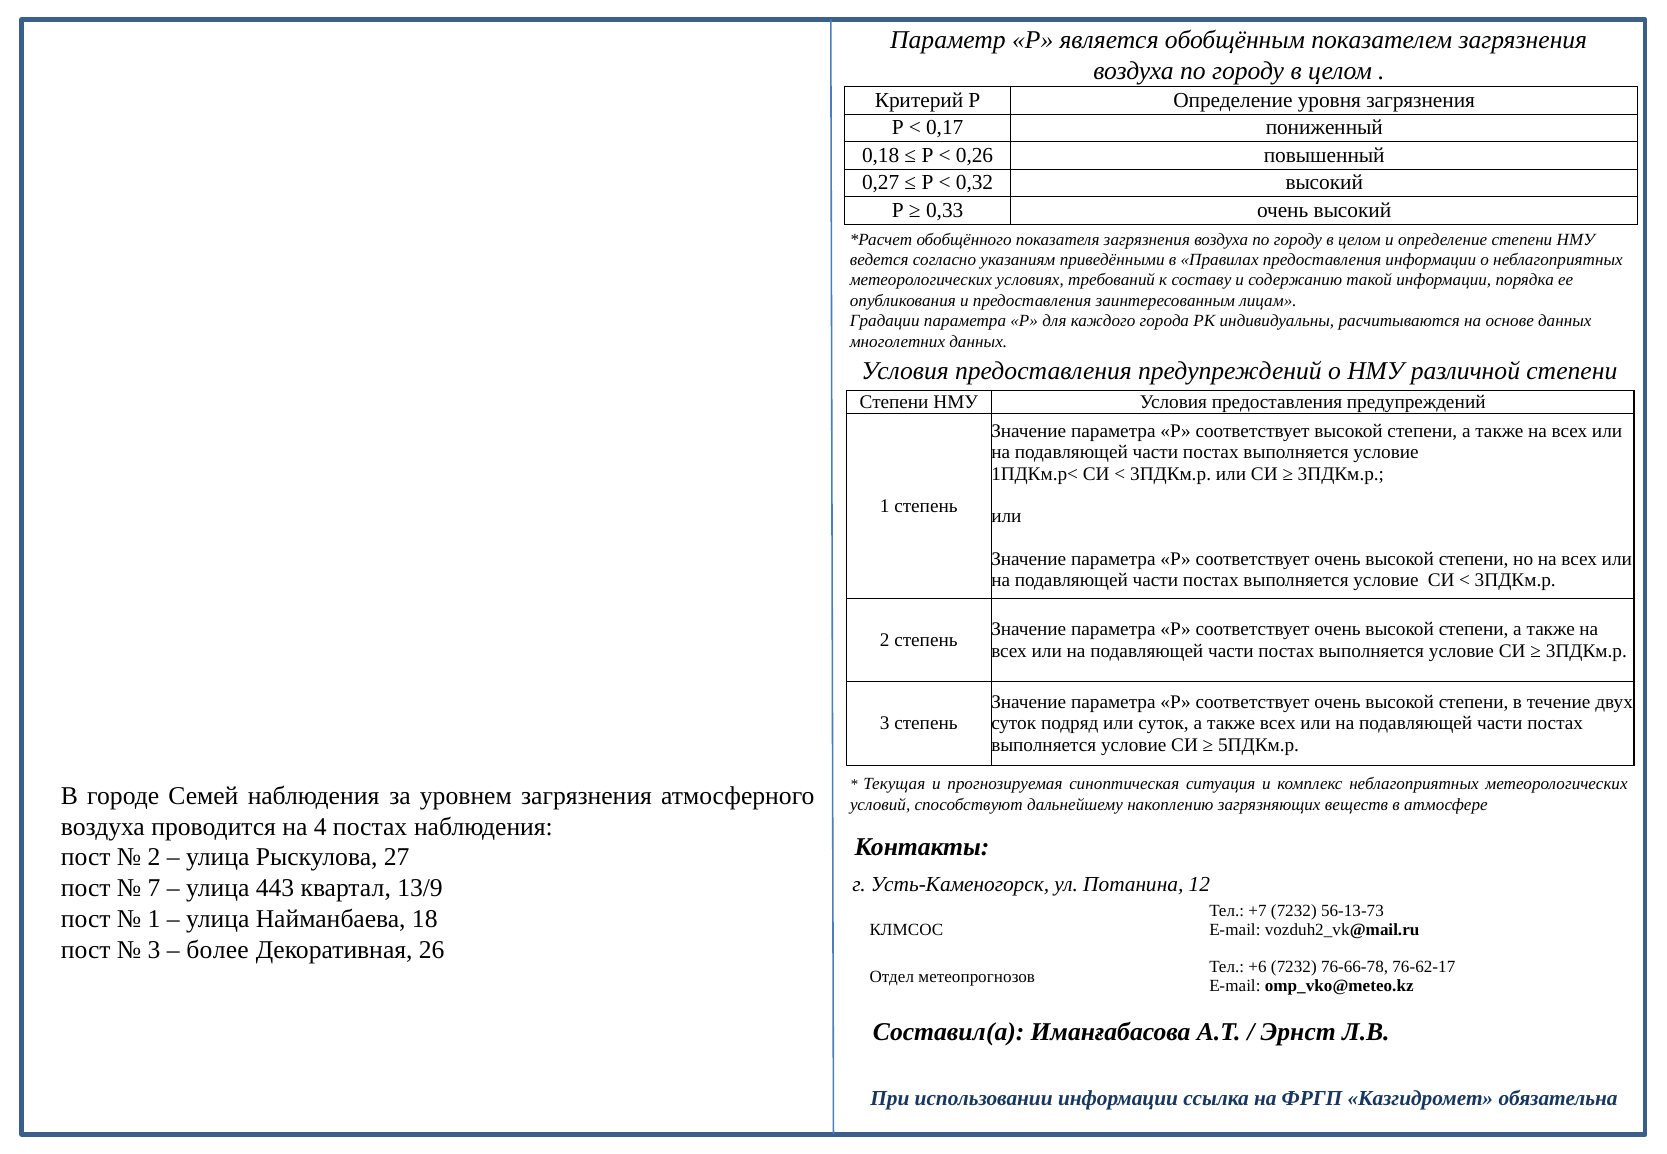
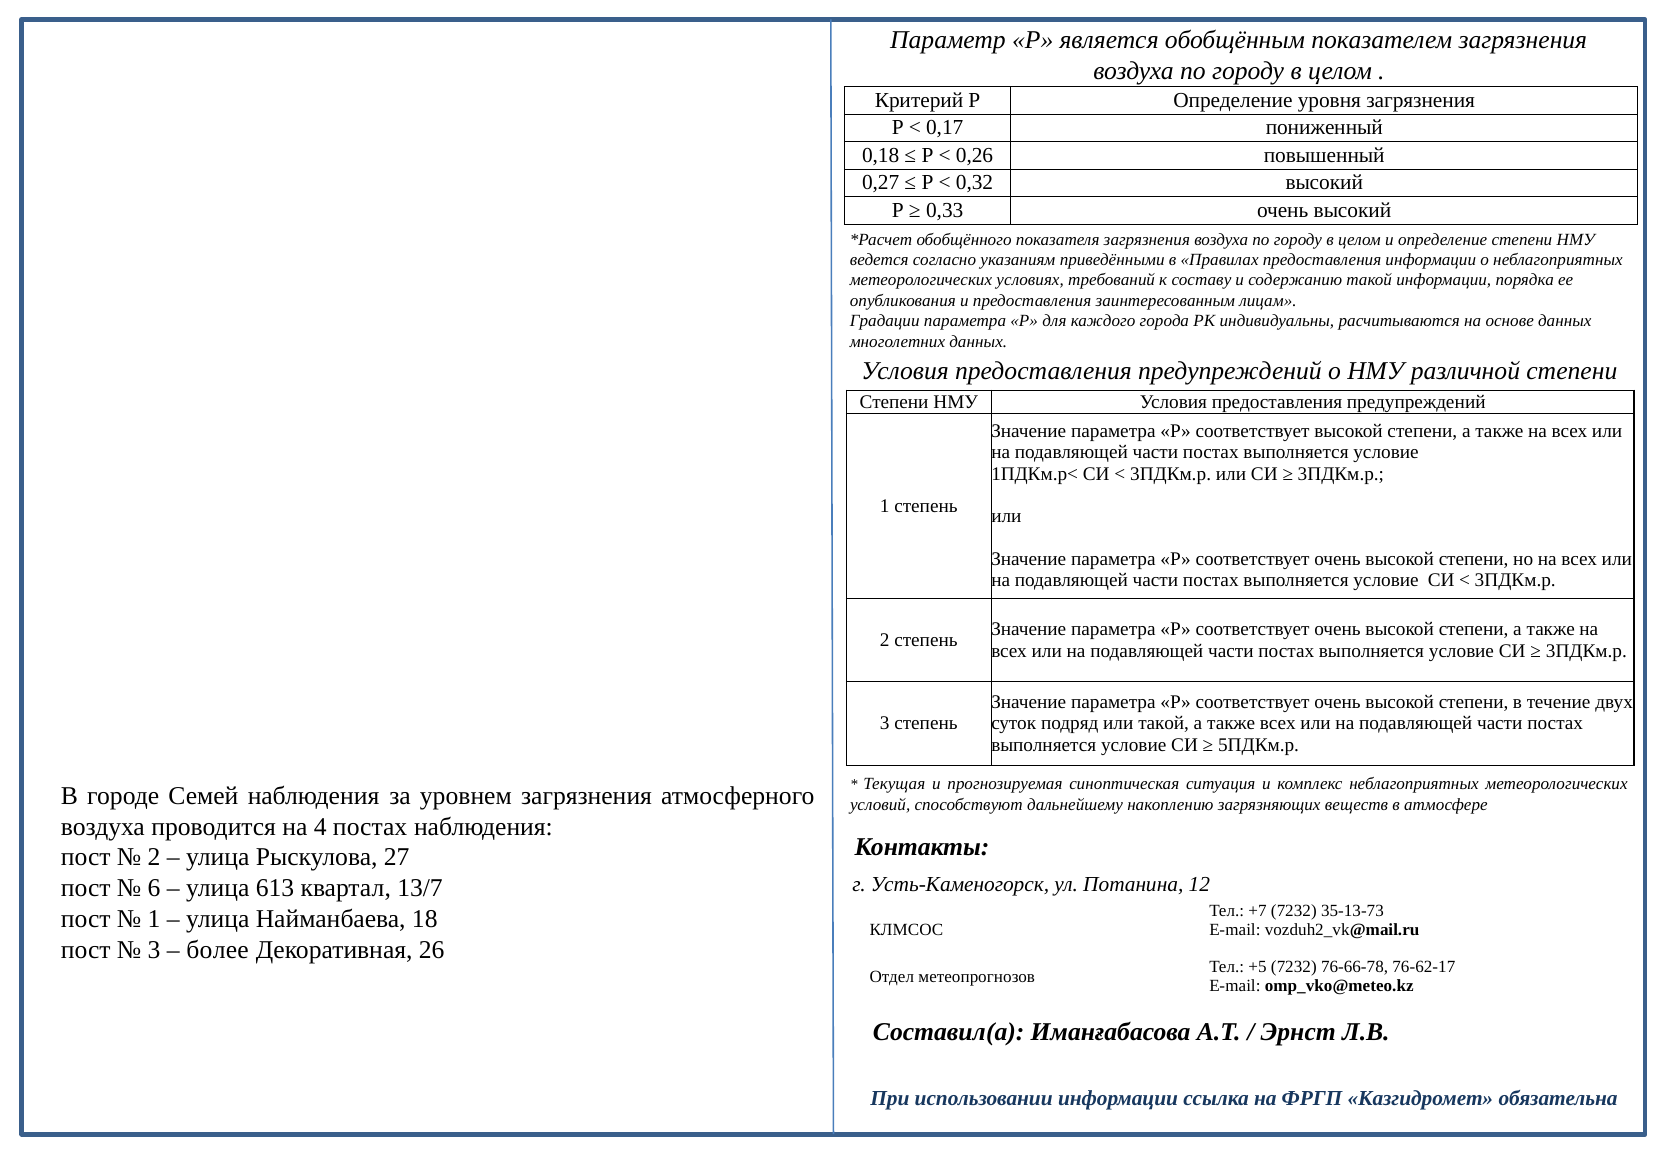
или суток: суток -> такой
7: 7 -> 6
443: 443 -> 613
13/9: 13/9 -> 13/7
56-13-73: 56-13-73 -> 35-13-73
+6: +6 -> +5
